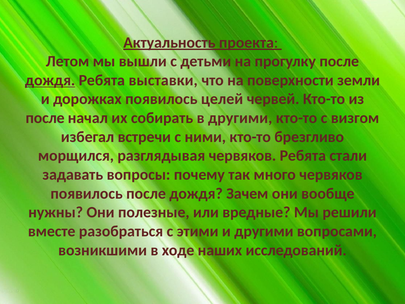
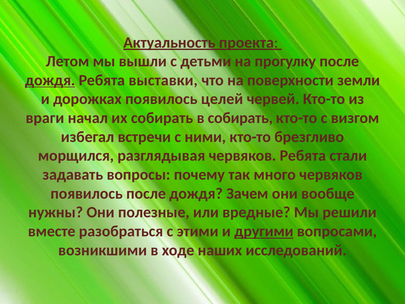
после at (45, 118): после -> враги
в другими: другими -> собирать
другими at (264, 231) underline: none -> present
